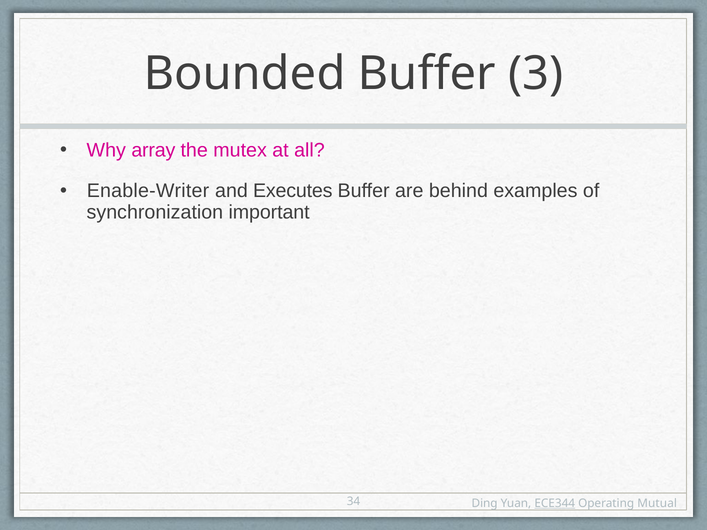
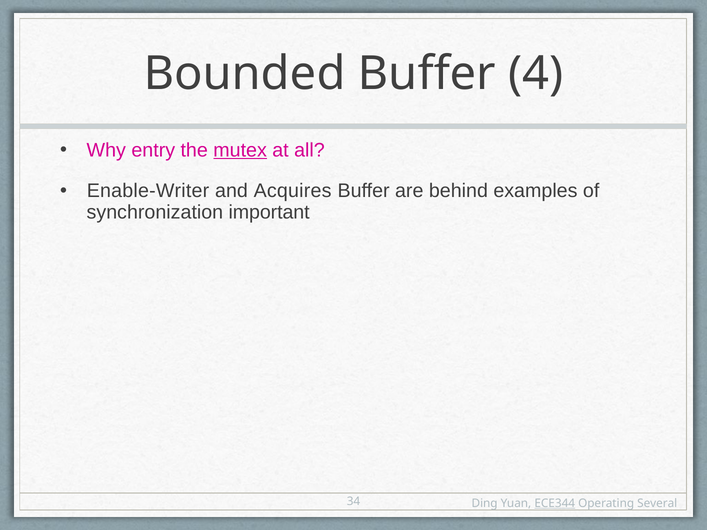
3: 3 -> 4
array: array -> entry
mutex underline: none -> present
Executes: Executes -> Acquires
Mutual: Mutual -> Several
